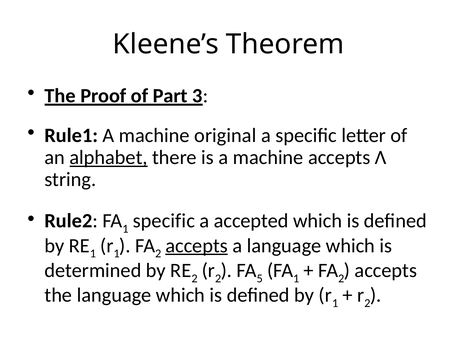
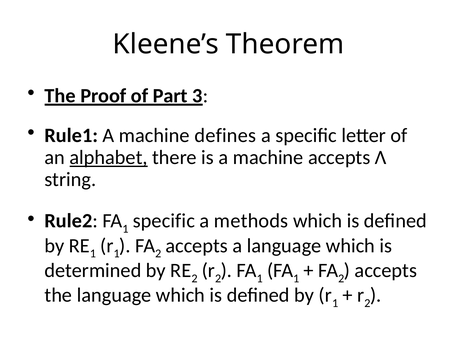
original: original -> defines
accepted: accepted -> methods
accepts at (197, 245) underline: present -> none
5 at (260, 278): 5 -> 1
